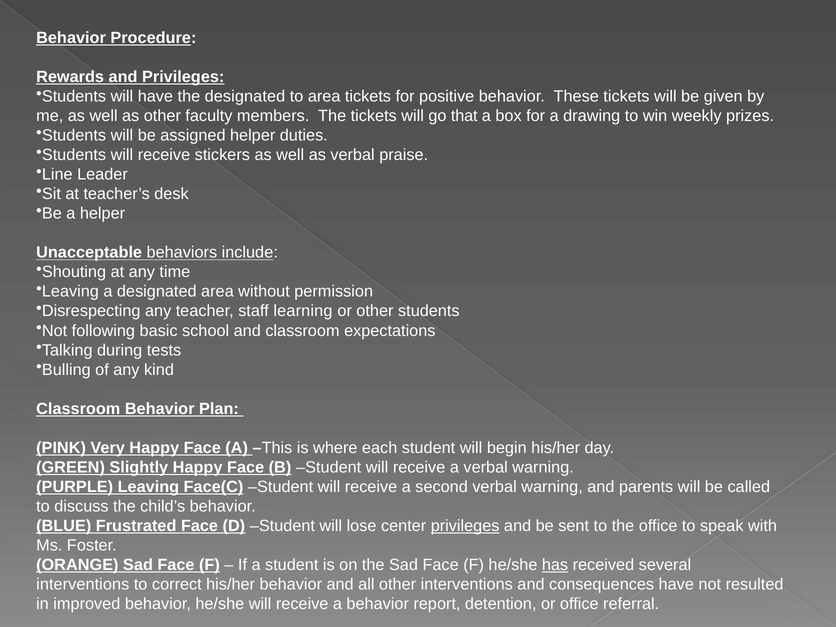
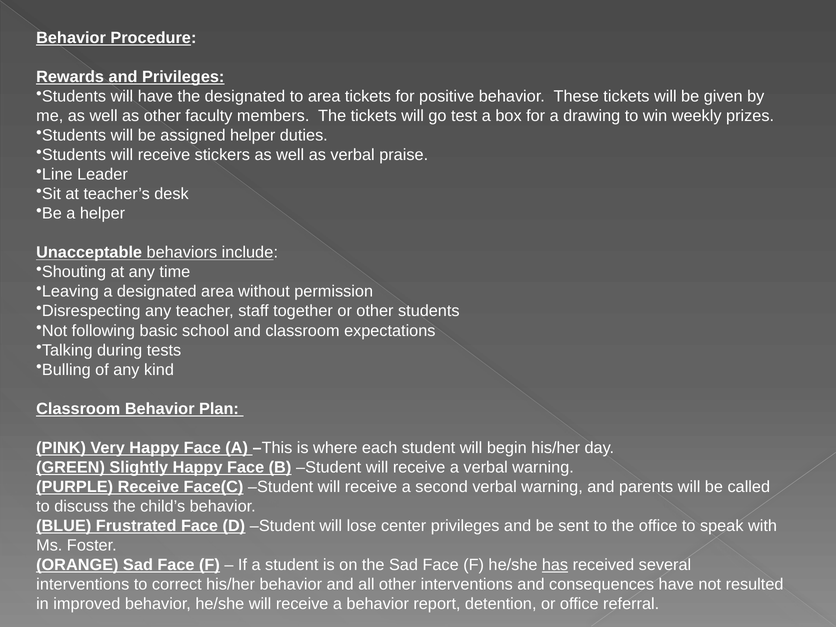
that: that -> test
learning: learning -> together
PURPLE Leaving: Leaving -> Receive
privileges at (465, 526) underline: present -> none
